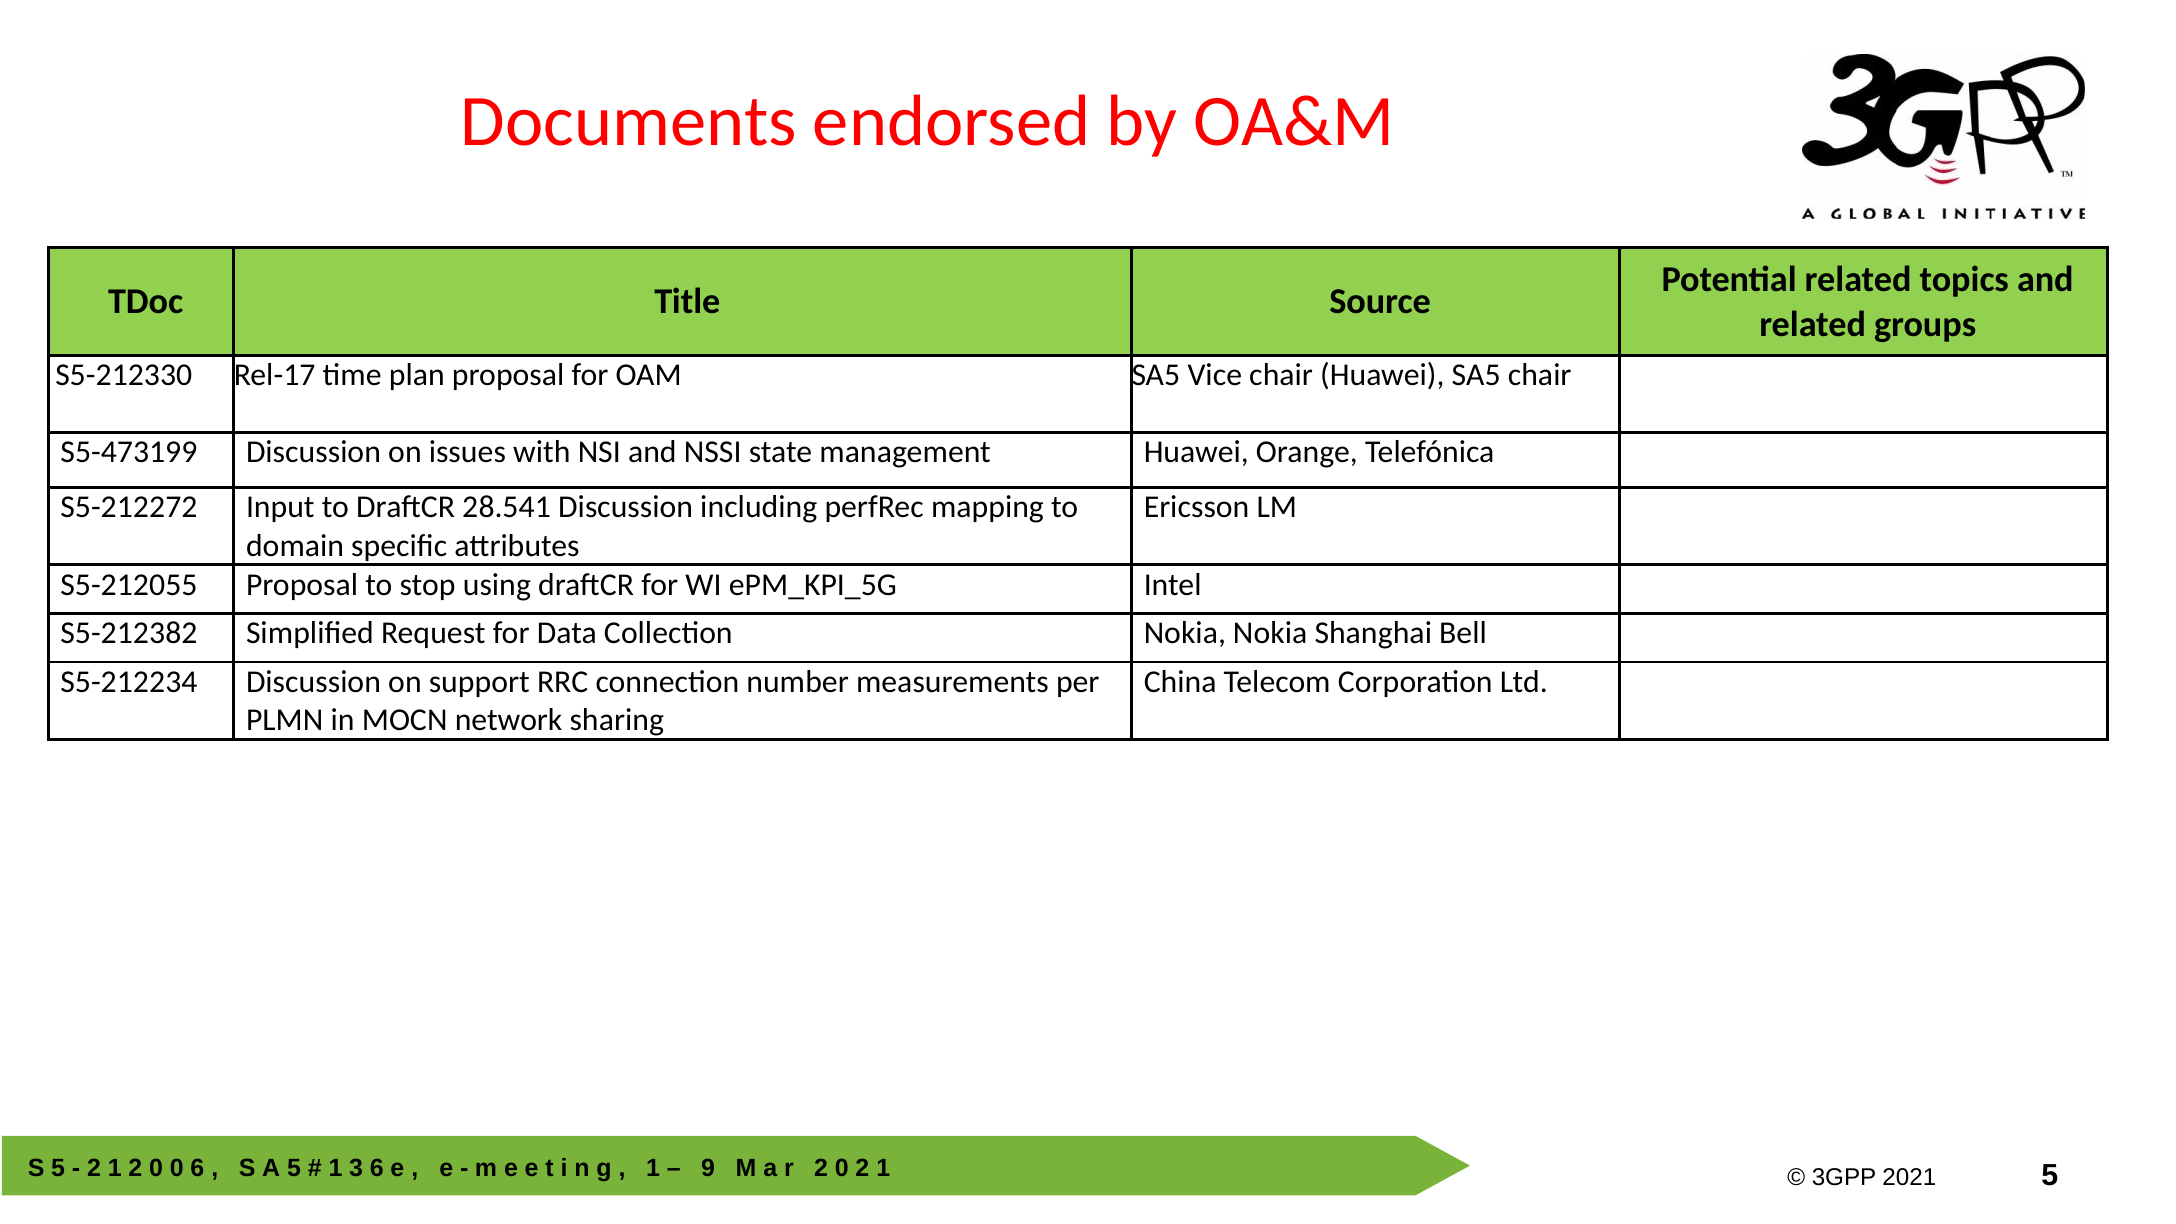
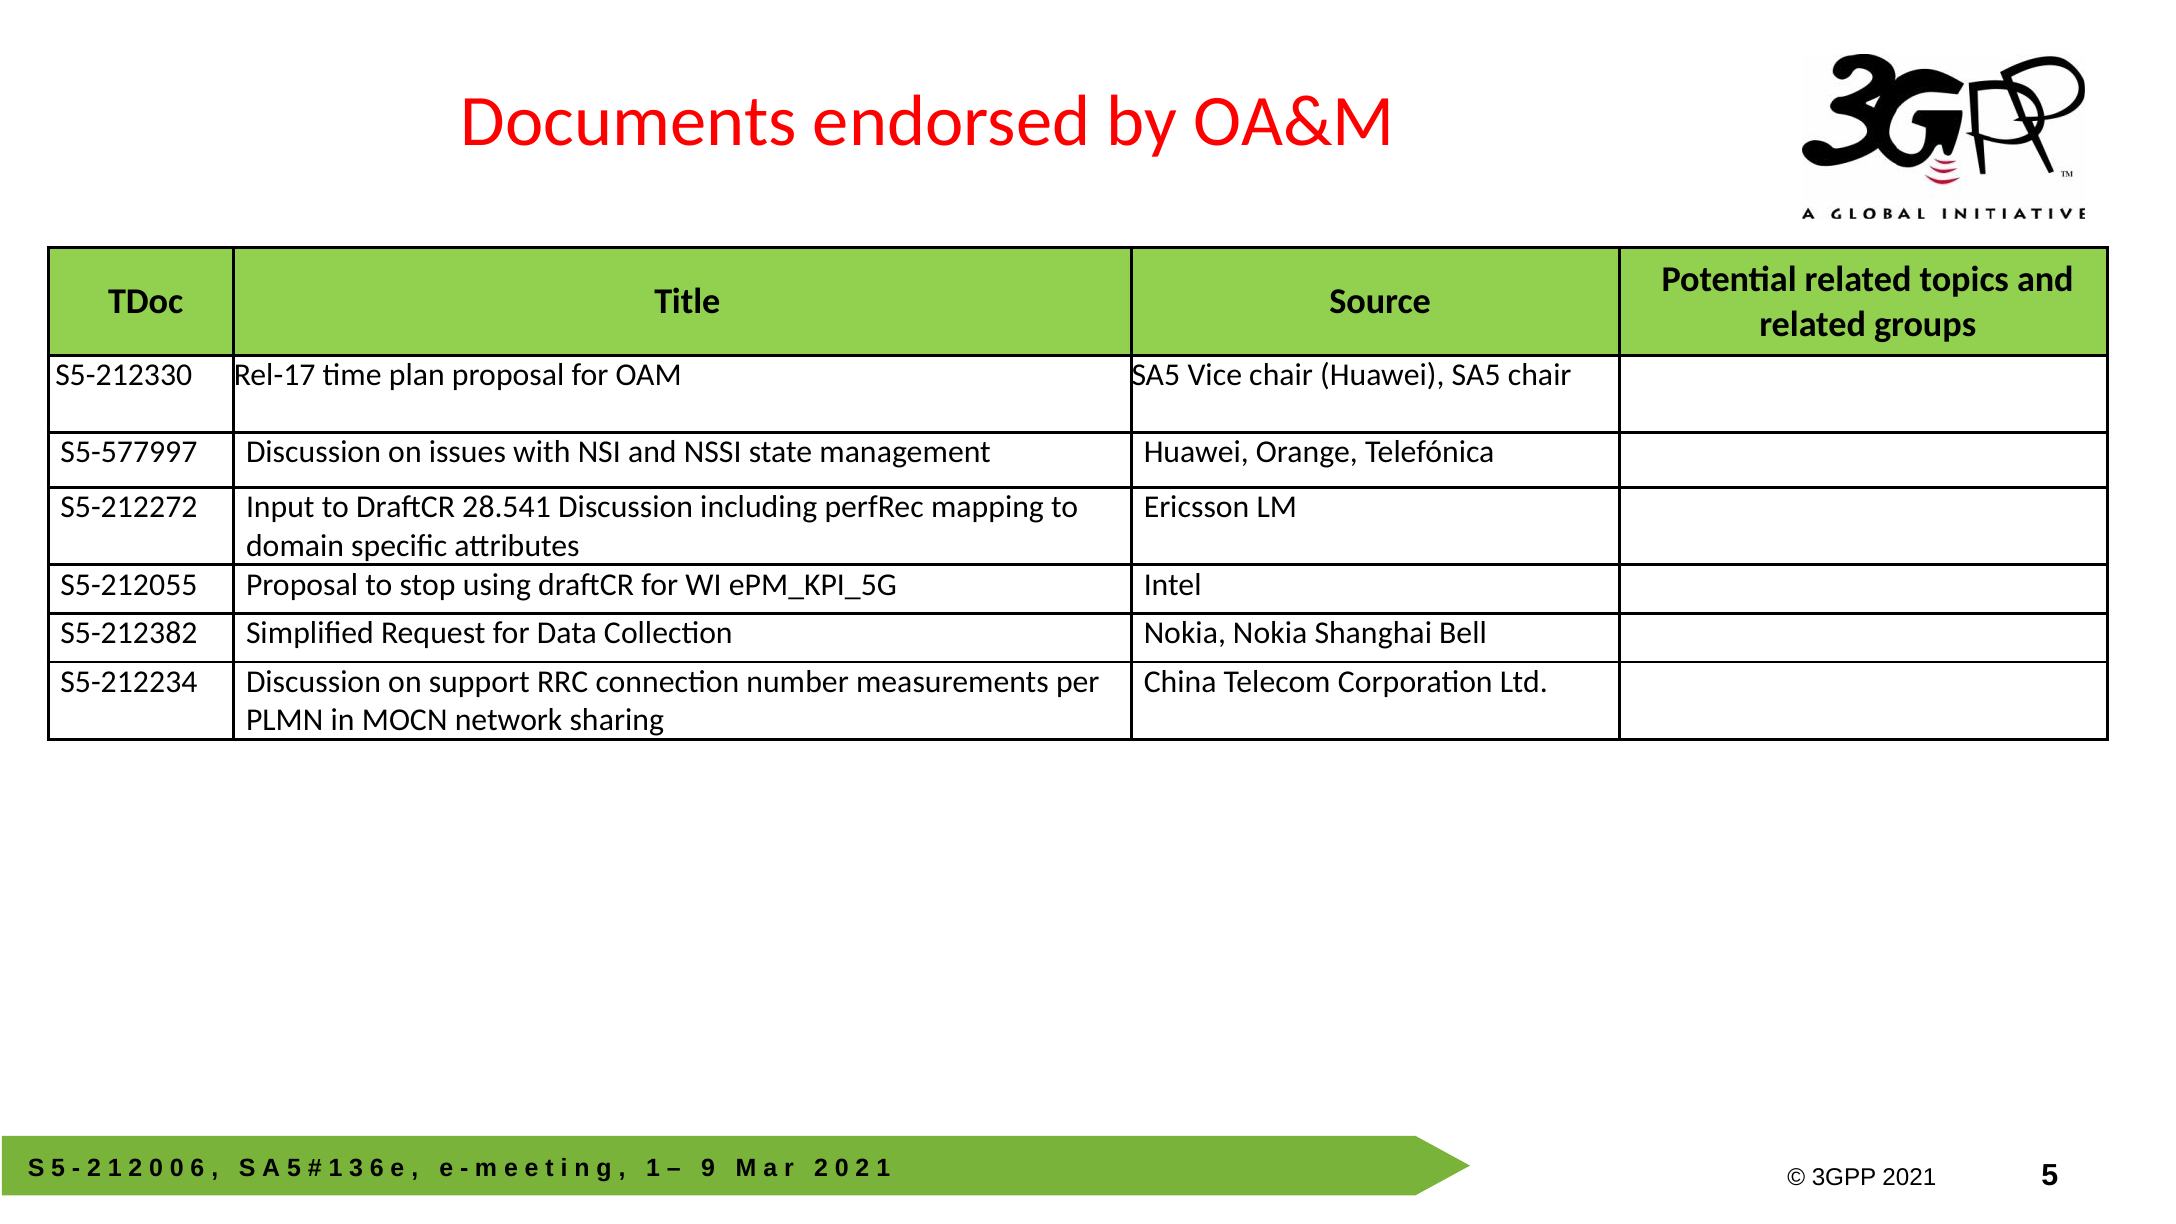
S5-473199: S5-473199 -> S5-577997
